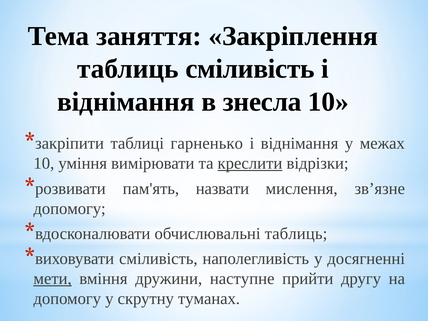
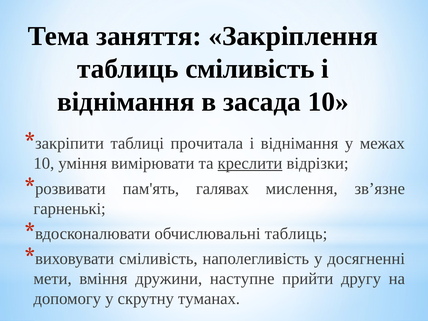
знесла: знесла -> засада
гарненько: гарненько -> прочитала
назвати: назвати -> галявах
допомогу at (70, 209): допомогу -> гарненькі
мети underline: present -> none
